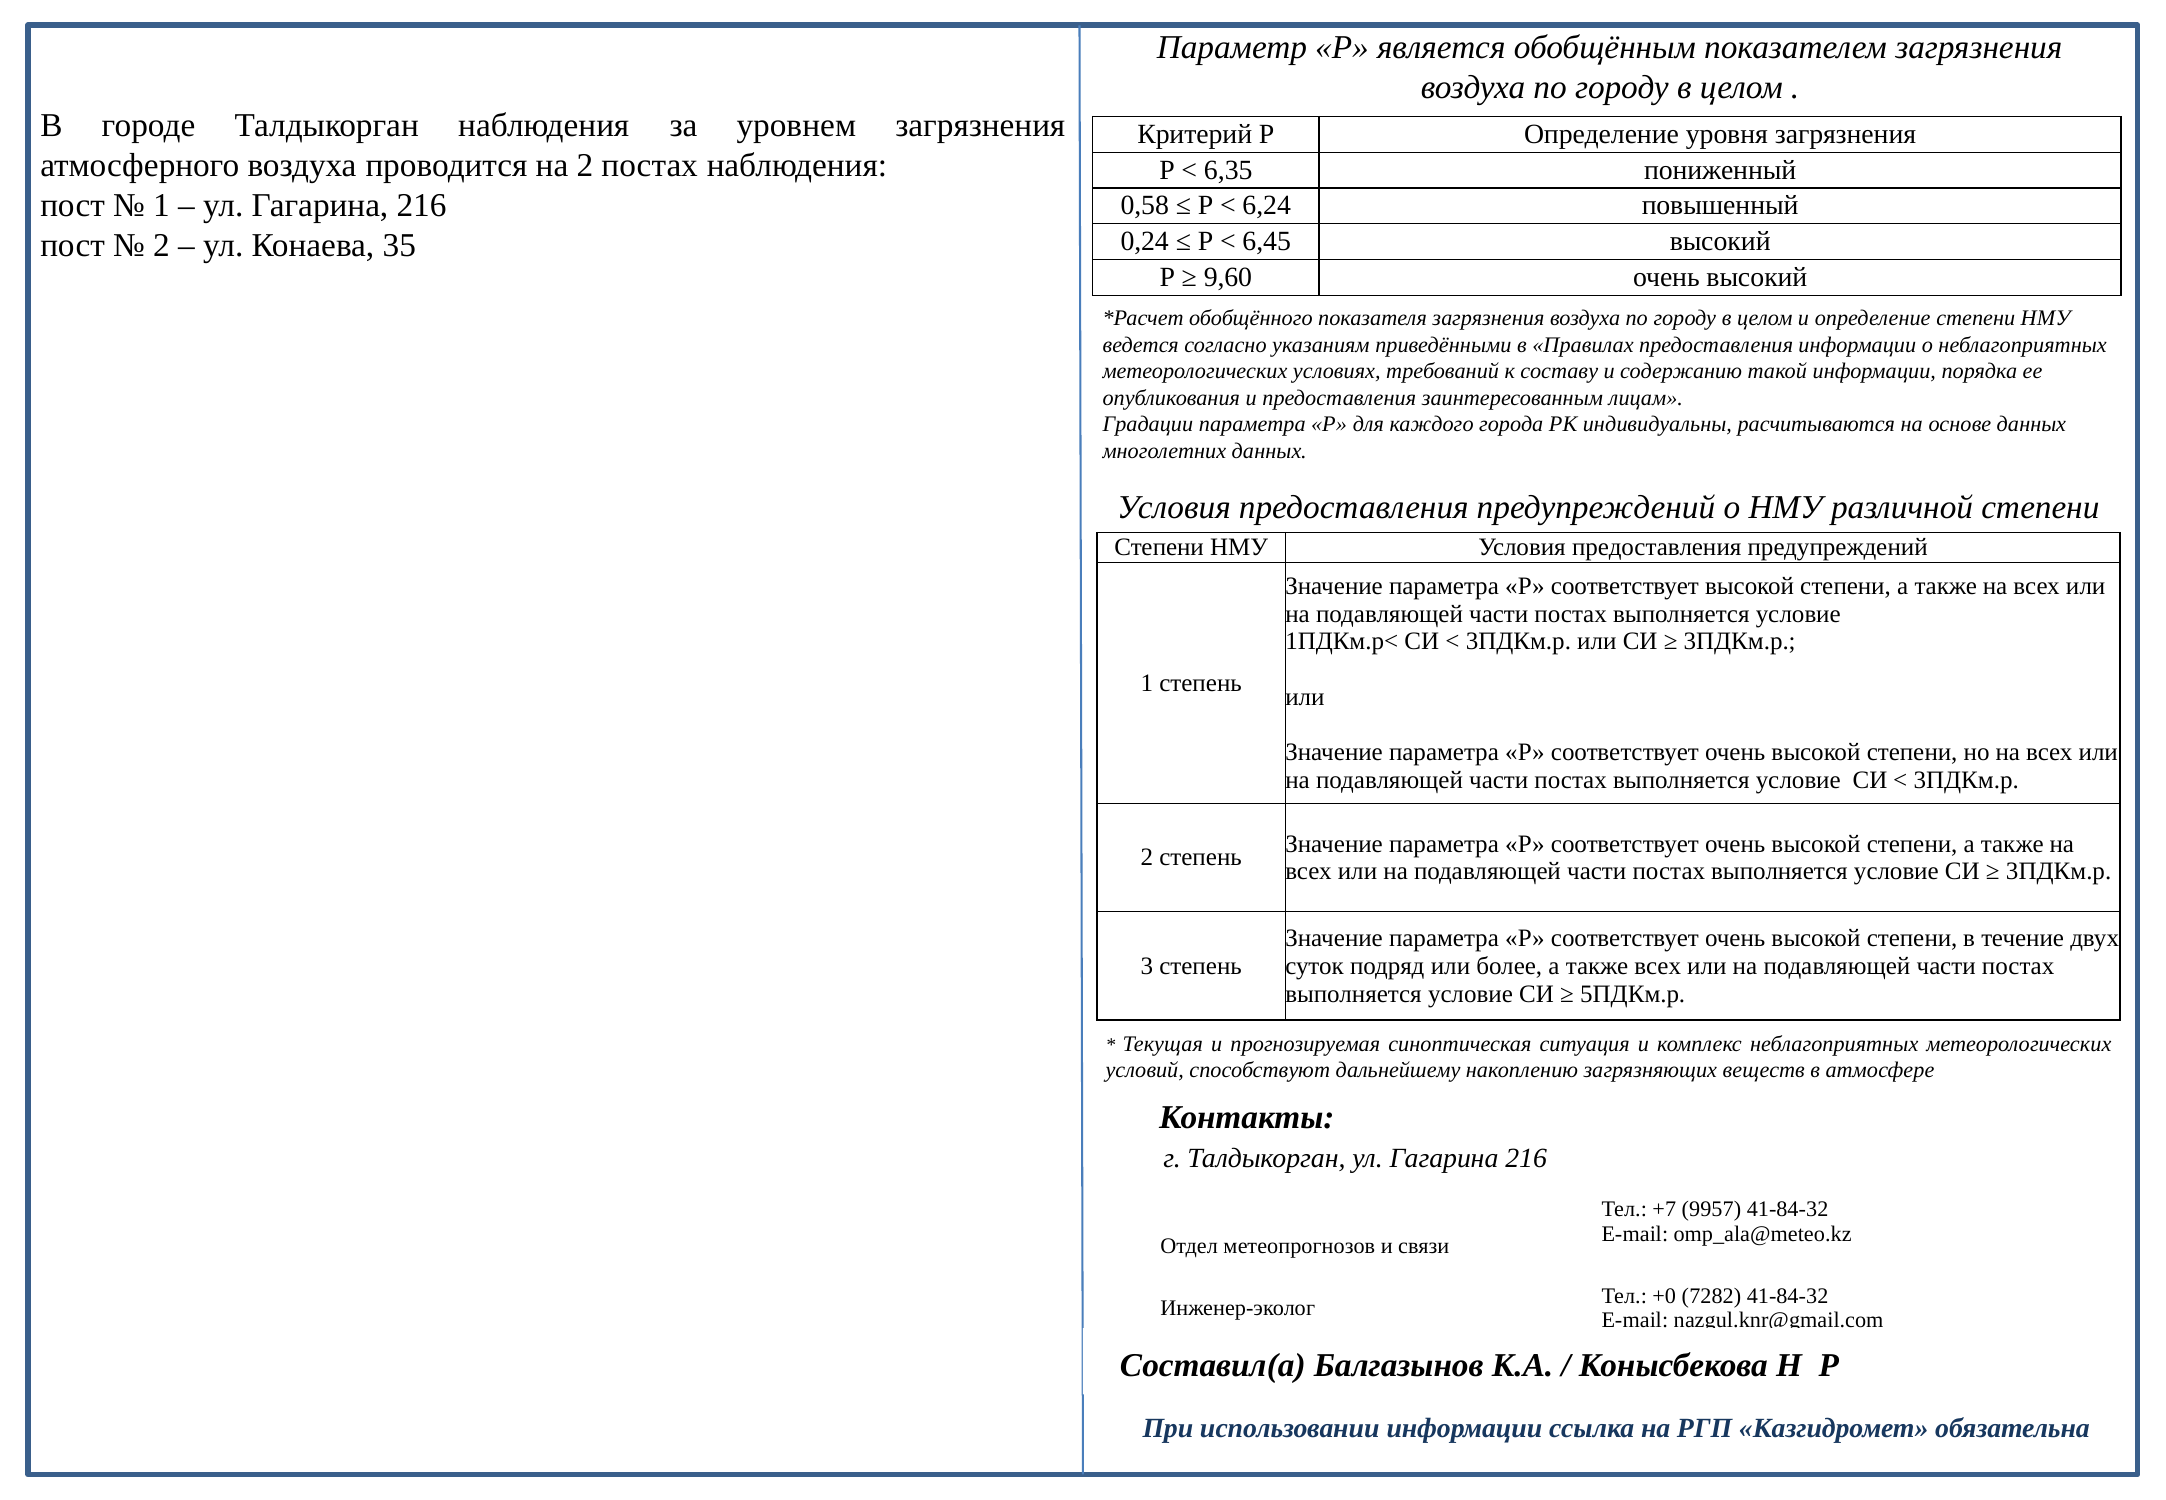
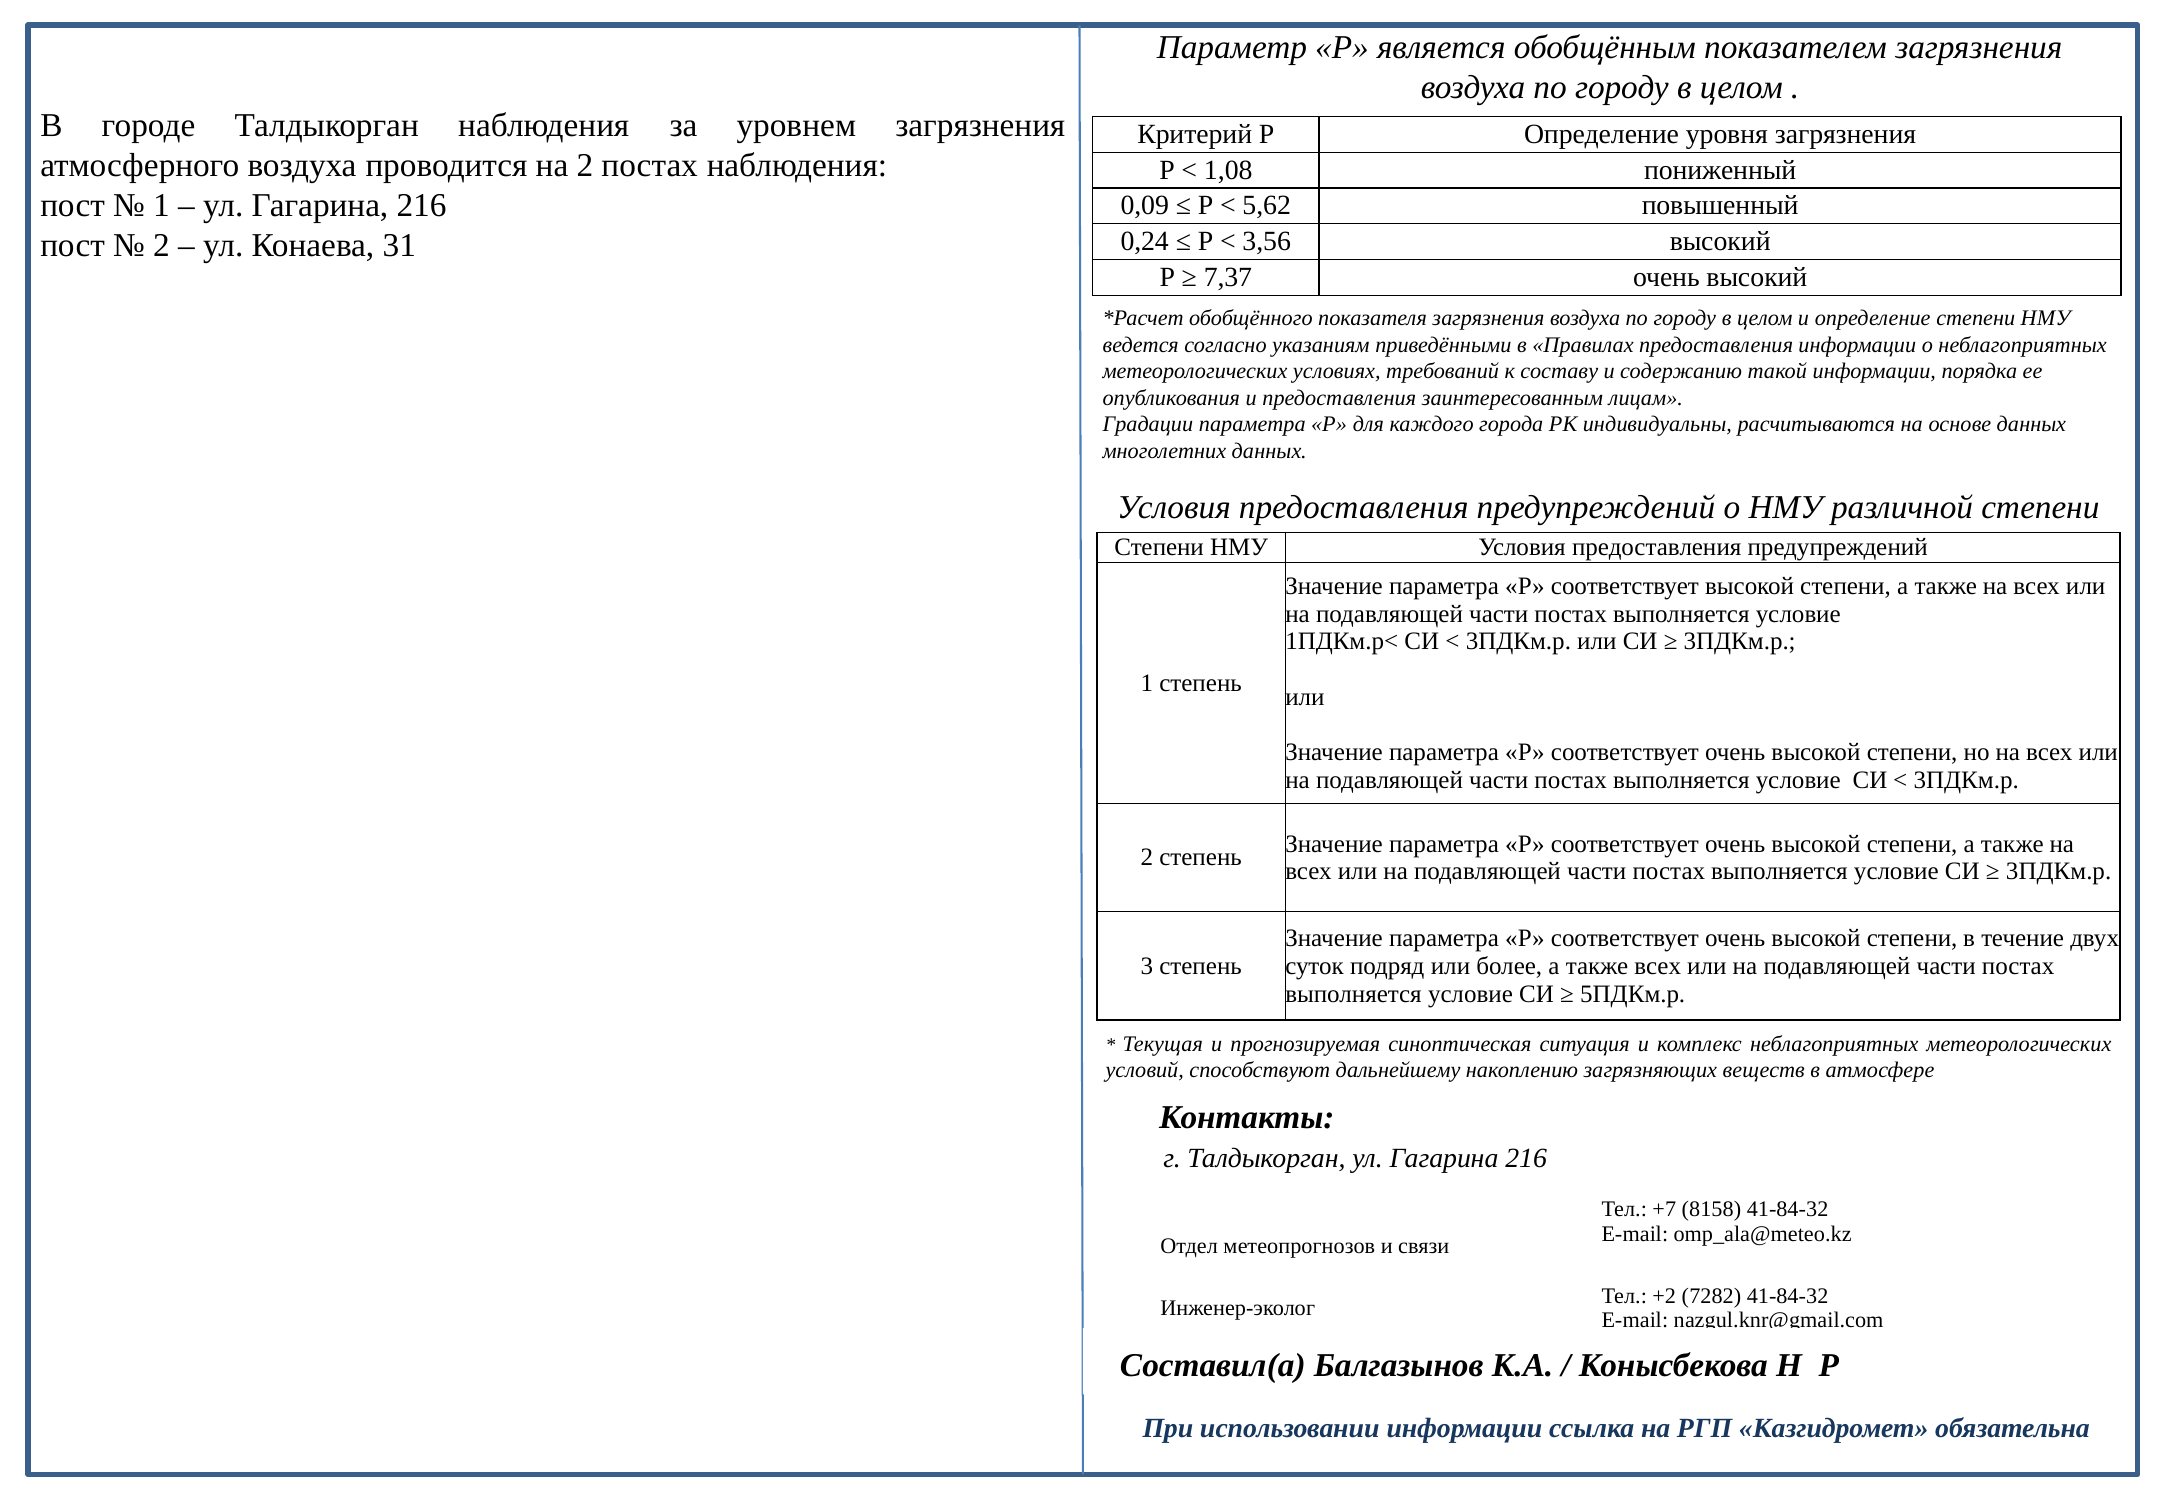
6,35: 6,35 -> 1,08
0,58: 0,58 -> 0,09
6,24: 6,24 -> 5,62
6,45: 6,45 -> 3,56
35: 35 -> 31
9,60: 9,60 -> 7,37
9957: 9957 -> 8158
+0: +0 -> +2
